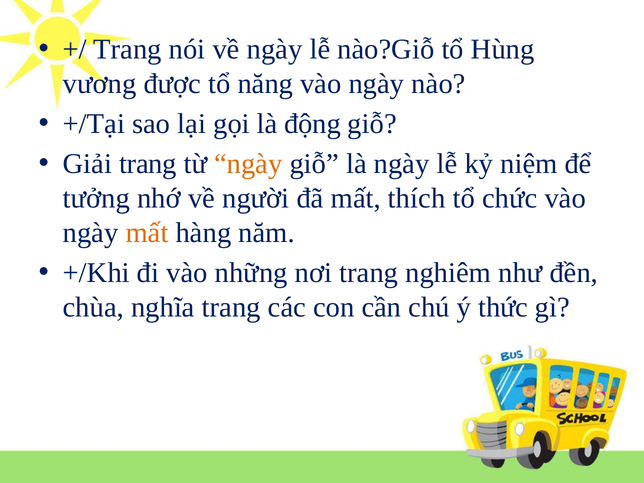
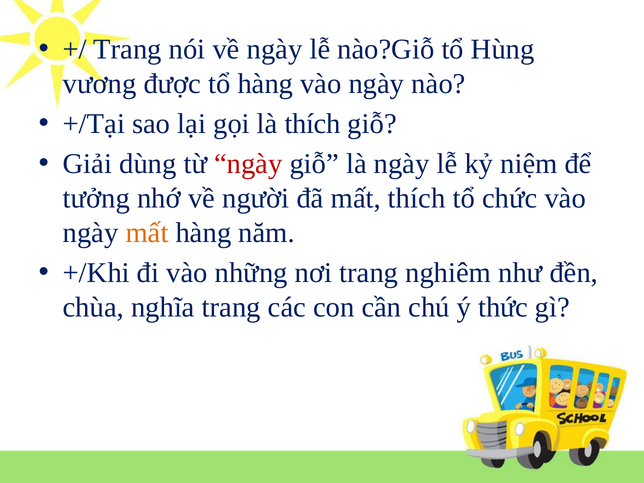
tổ năng: năng -> hàng
là động: động -> thích
Giải trang: trang -> dùng
ngày at (248, 164) colour: orange -> red
